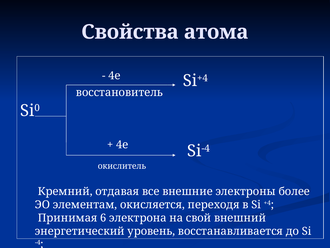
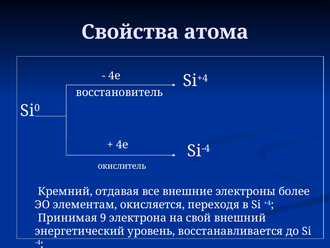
6: 6 -> 9
